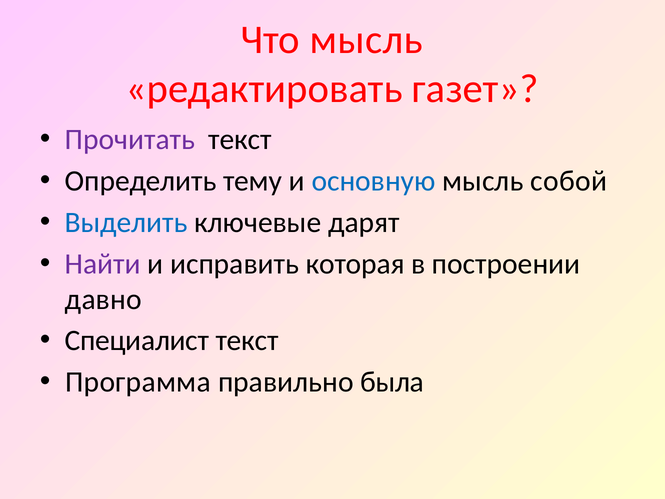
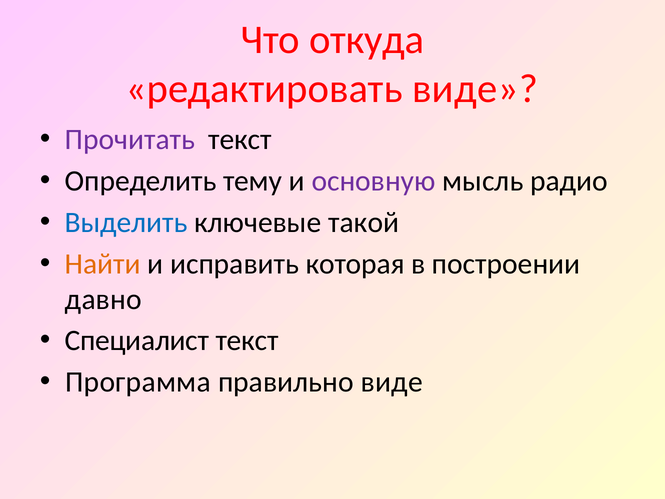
Что мысль: мысль -> откуда
редактировать газет: газет -> виде
основную colour: blue -> purple
собой: собой -> радио
дарят: дарят -> такой
Найти colour: purple -> orange
правильно была: была -> виде
